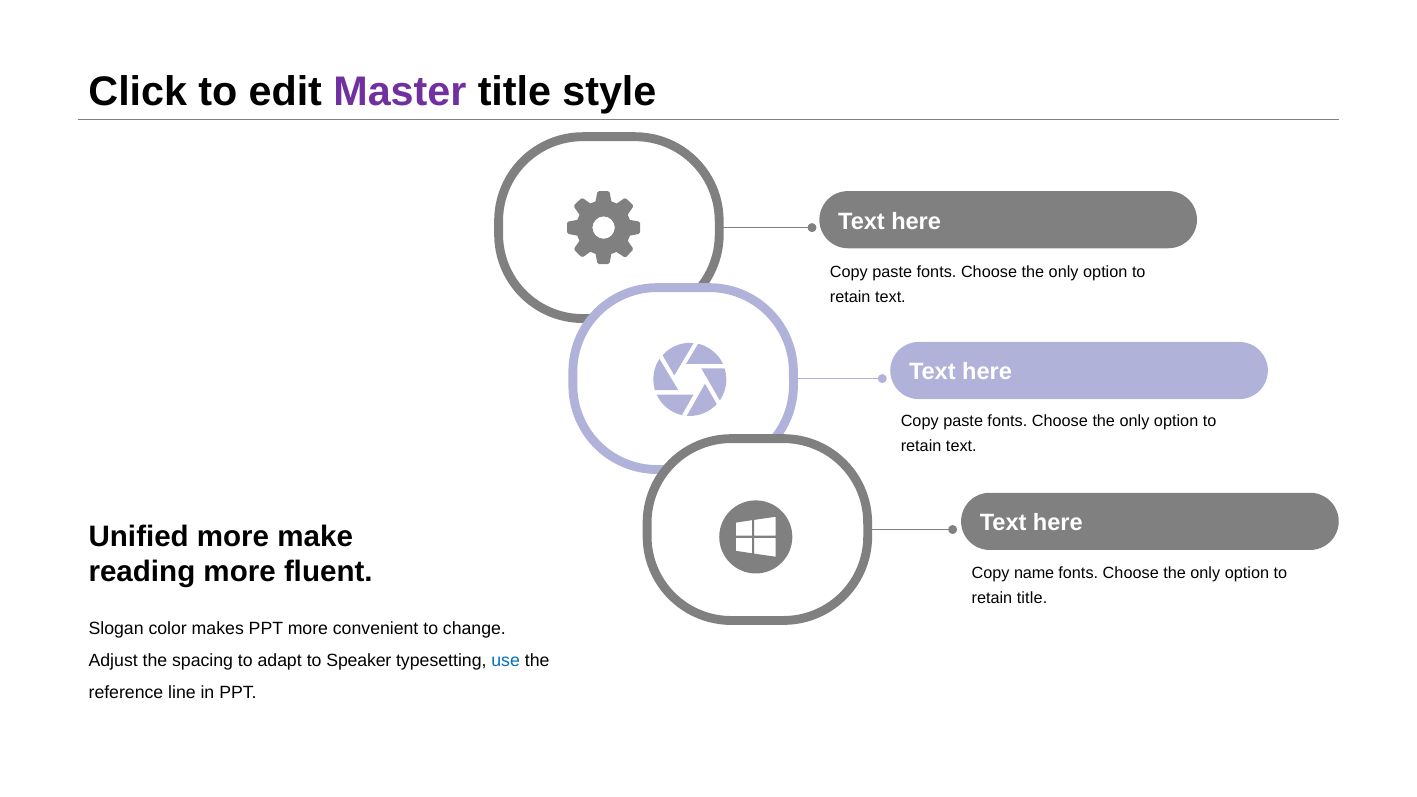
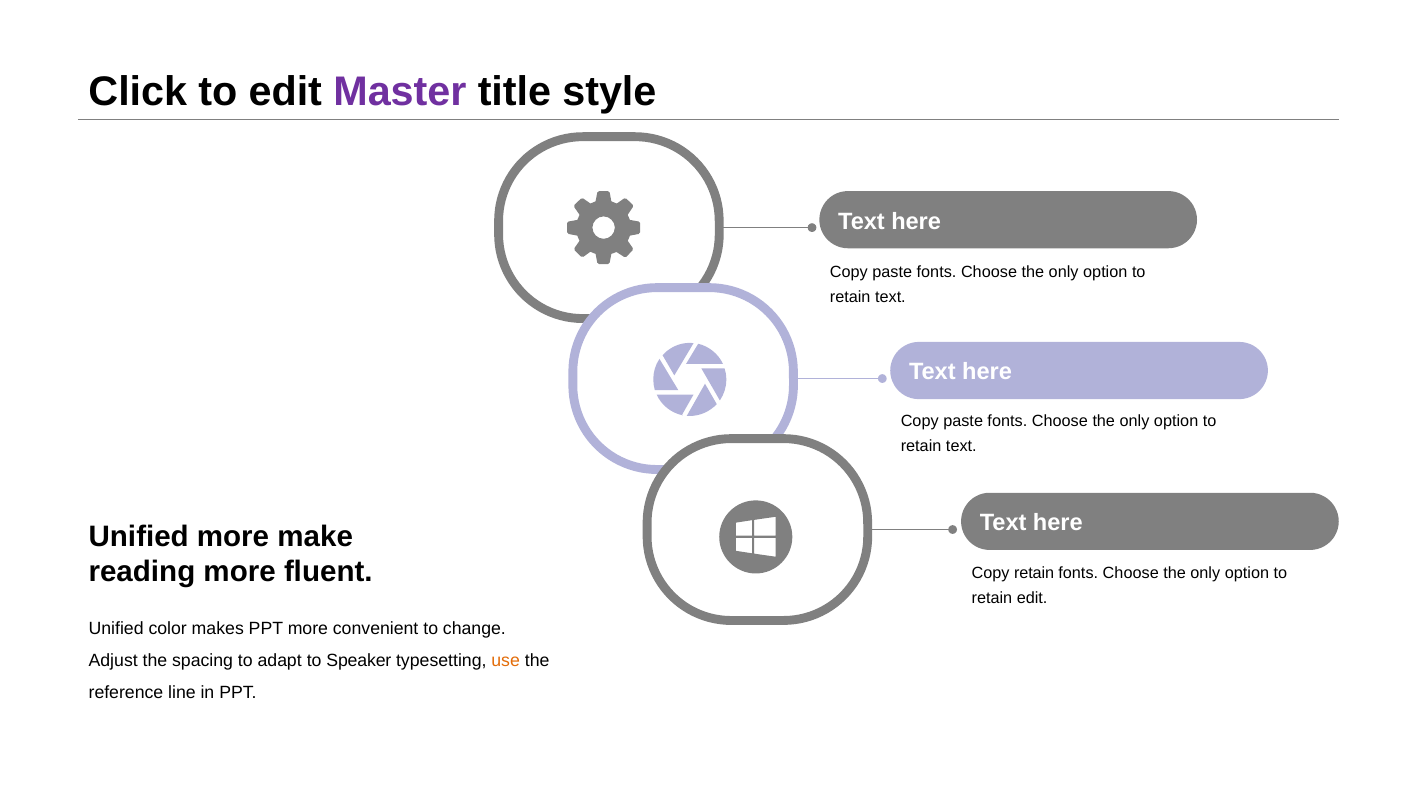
Copy name: name -> retain
retain title: title -> edit
Slogan at (116, 628): Slogan -> Unified
use colour: blue -> orange
